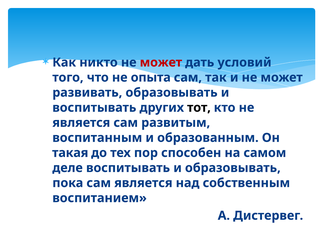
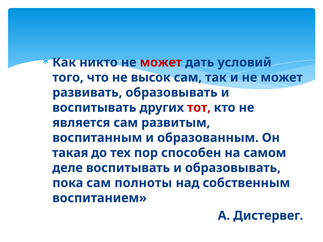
опыта: опыта -> высок
тот colour: black -> red
сам является: является -> полноты
